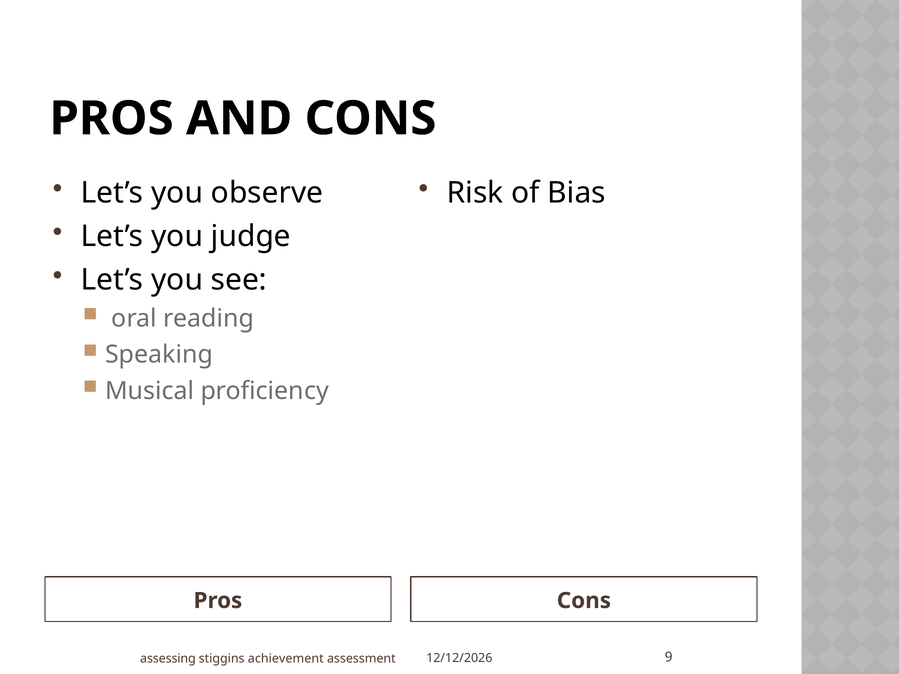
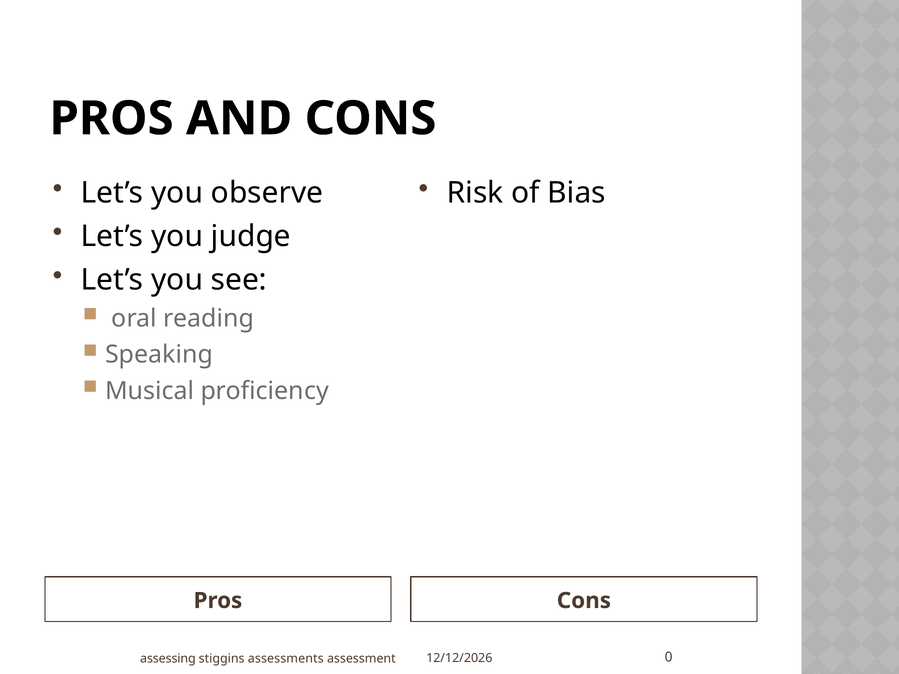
achievement: achievement -> assessments
9: 9 -> 0
